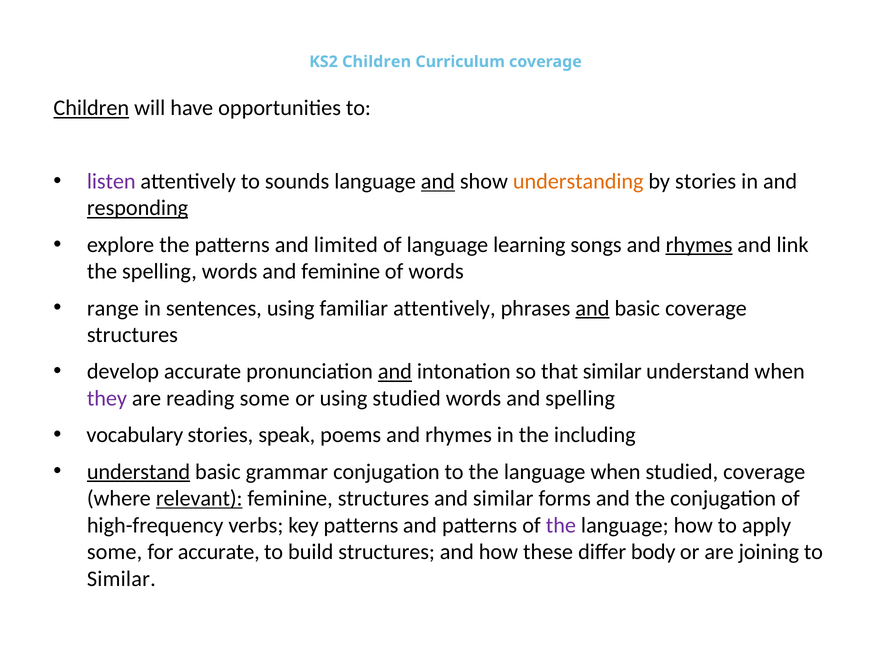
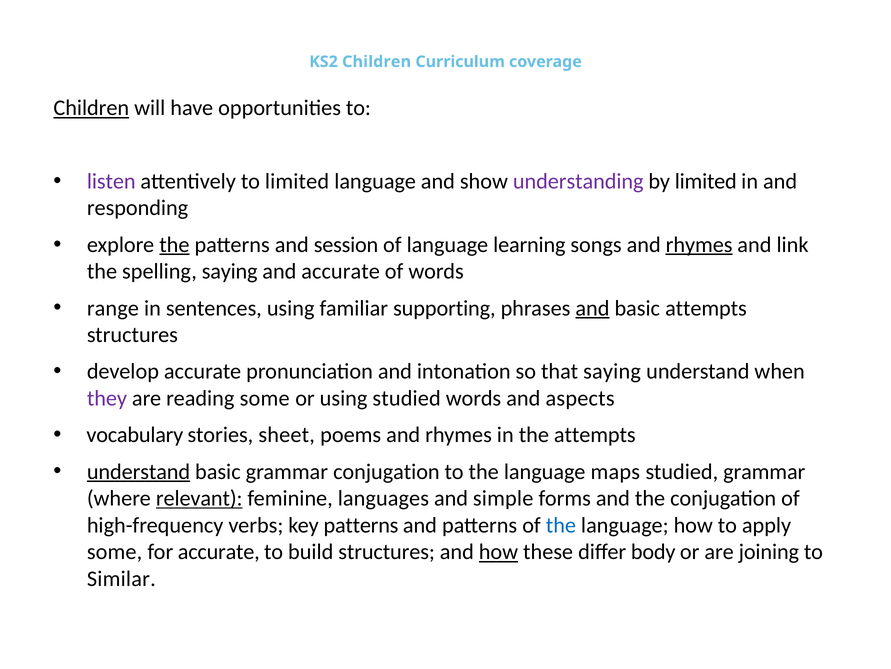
to sounds: sounds -> limited
and at (438, 181) underline: present -> none
understanding colour: orange -> purple
by stories: stories -> limited
responding underline: present -> none
the at (174, 245) underline: none -> present
limited: limited -> session
spelling words: words -> saying
and feminine: feminine -> accurate
familiar attentively: attentively -> supporting
basic coverage: coverage -> attempts
and at (395, 371) underline: present -> none
that similar: similar -> saying
and spelling: spelling -> aspects
speak: speak -> sheet
the including: including -> attempts
language when: when -> maps
studied coverage: coverage -> grammar
feminine structures: structures -> languages
and similar: similar -> simple
the at (561, 525) colour: purple -> blue
how at (498, 551) underline: none -> present
